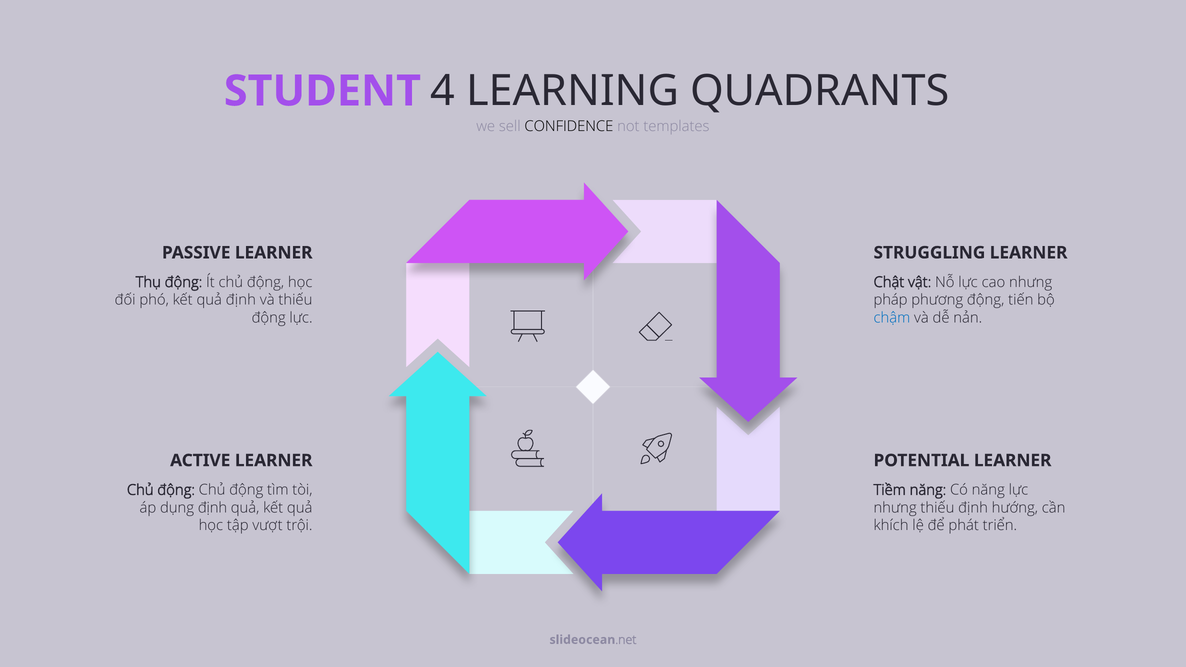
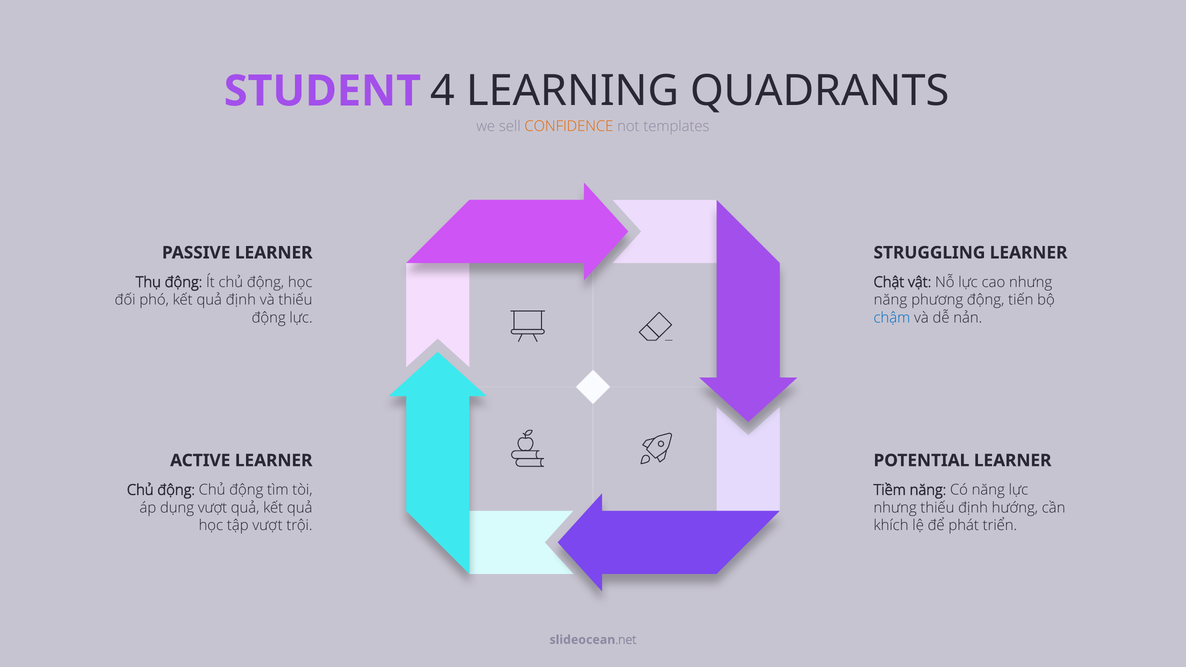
CONFIDENCE colour: black -> orange
pháp at (891, 300): pháp -> năng
dụng định: định -> vượt
